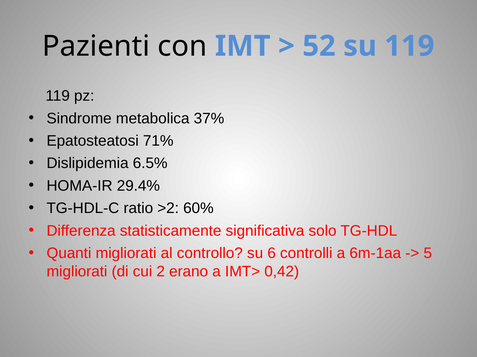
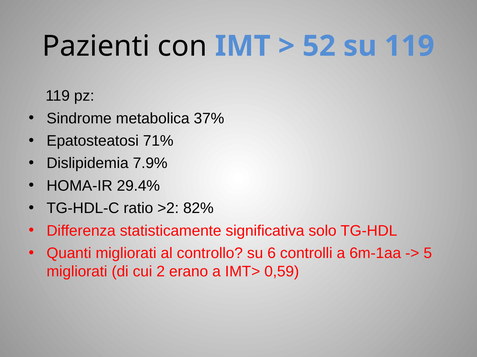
6.5%: 6.5% -> 7.9%
60%: 60% -> 82%
0,42: 0,42 -> 0,59
